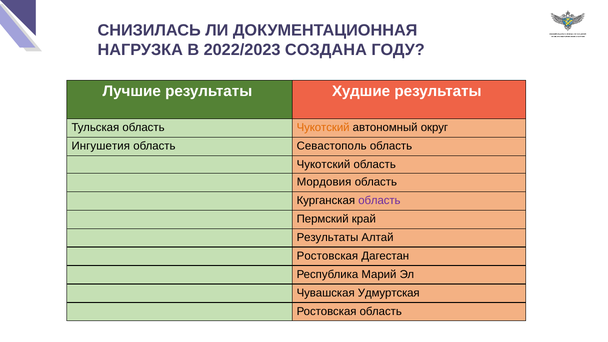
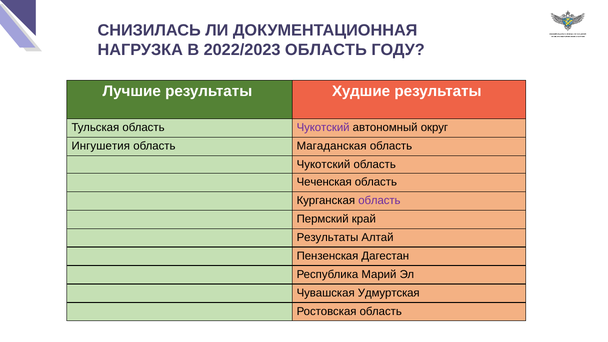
2022/2023 СОЗДАНА: СОЗДАНА -> ОБЛАСТЬ
Чукотский at (323, 128) colour: orange -> purple
Севастополь: Севастополь -> Магаданская
Мордовия: Мордовия -> Чеченская
Ростовская at (327, 256): Ростовская -> Пензенская
